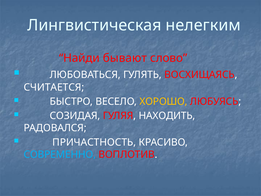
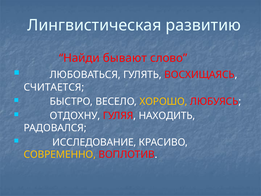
нелегким: нелегким -> развитию
СОЗИДАЯ: СОЗИДАЯ -> ОТДОХНУ
ПРИЧАСТНОСТЬ: ПРИЧАСТНОСТЬ -> ИССЛЕДОВАНИЕ
СОВРЕМЕННО colour: light blue -> yellow
